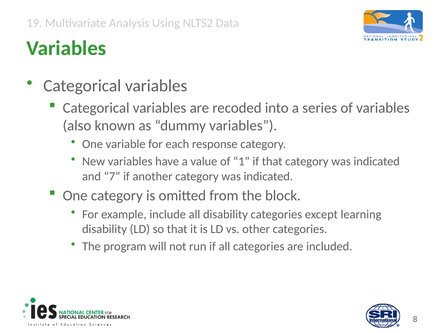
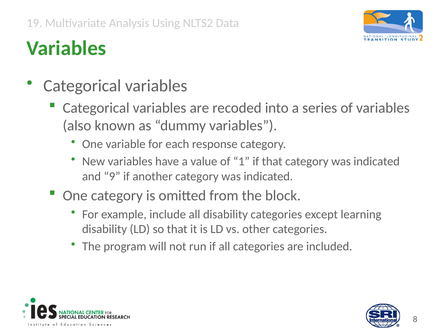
7: 7 -> 9
